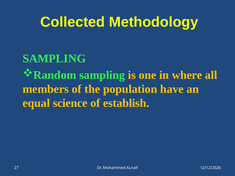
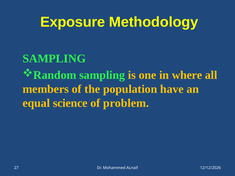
Collected: Collected -> Exposure
establish: establish -> problem
